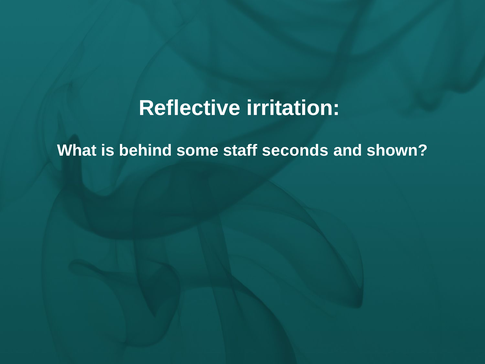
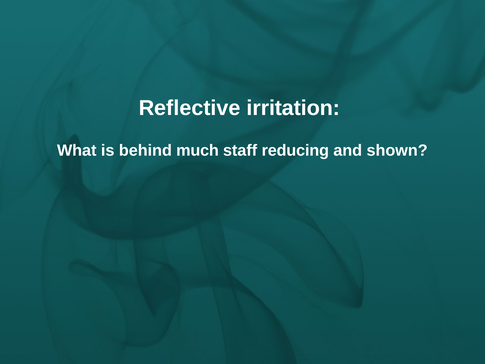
some: some -> much
seconds: seconds -> reducing
